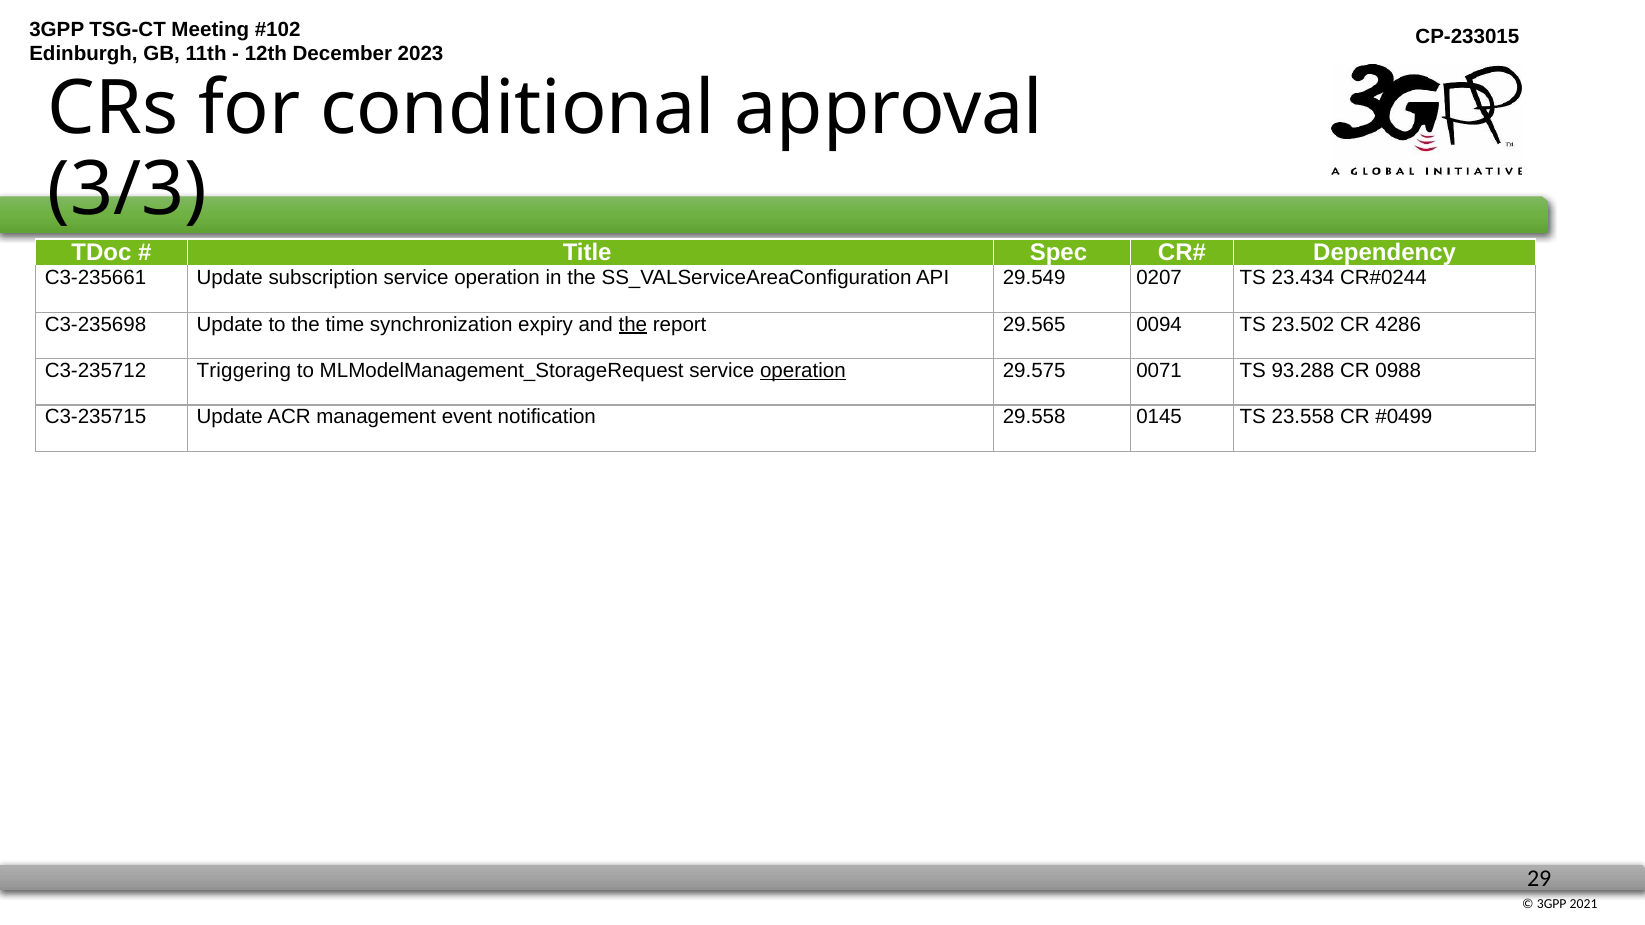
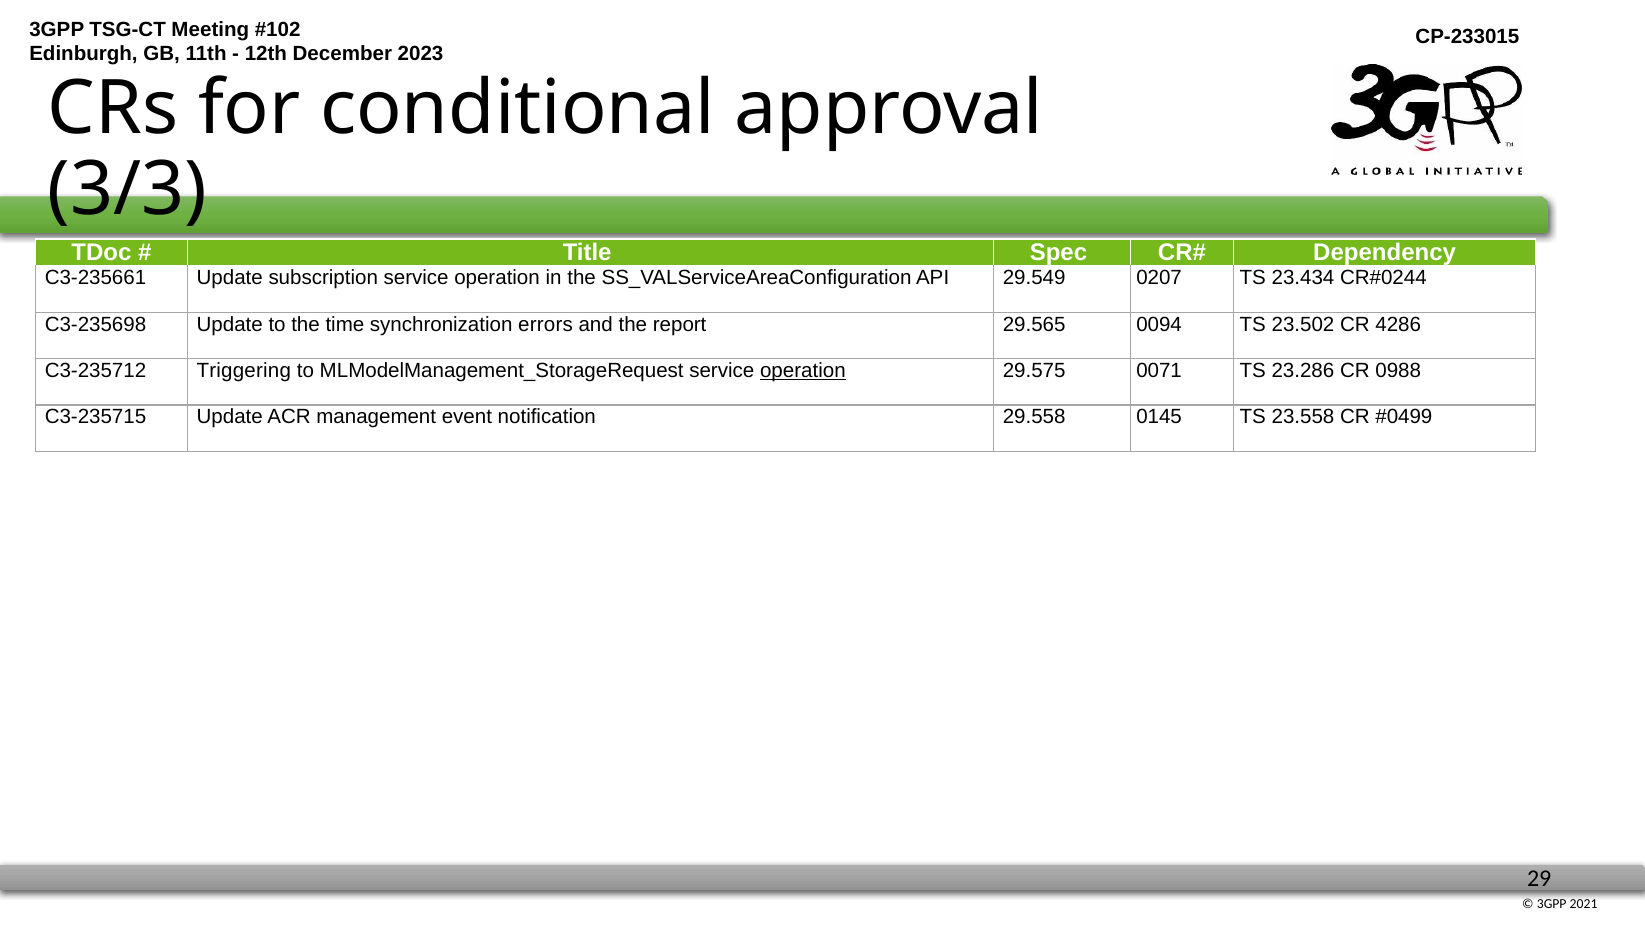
expiry: expiry -> errors
the at (633, 324) underline: present -> none
93.288: 93.288 -> 23.286
